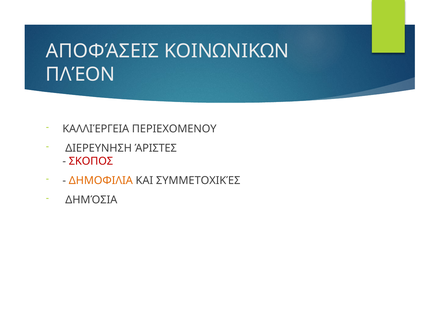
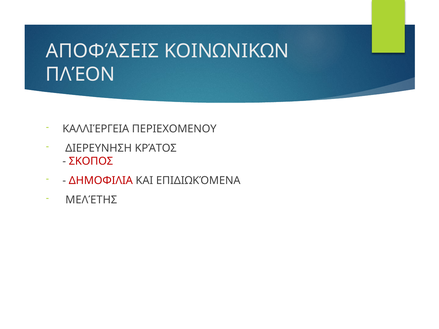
ΆΡΙΣΤΕΣ: ΆΡΙΣΤΕΣ -> ΚΡΆΤΟΣ
ΔΗΜΟΦΙΛΙΑ colour: orange -> red
ΣΥΜΜΕΤΟΧΙΚΈΣ: ΣΥΜΜΕΤΟΧΙΚΈΣ -> ΕΠΙΔΙΩΚΌΜΕΝΑ
ΔΗΜΌΣΙΑ: ΔΗΜΌΣΙΑ -> ΜΕΛΈΤΗΣ
